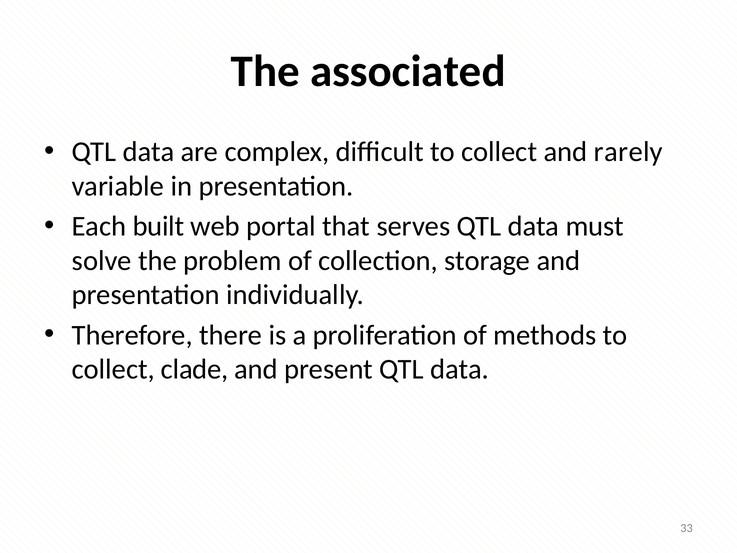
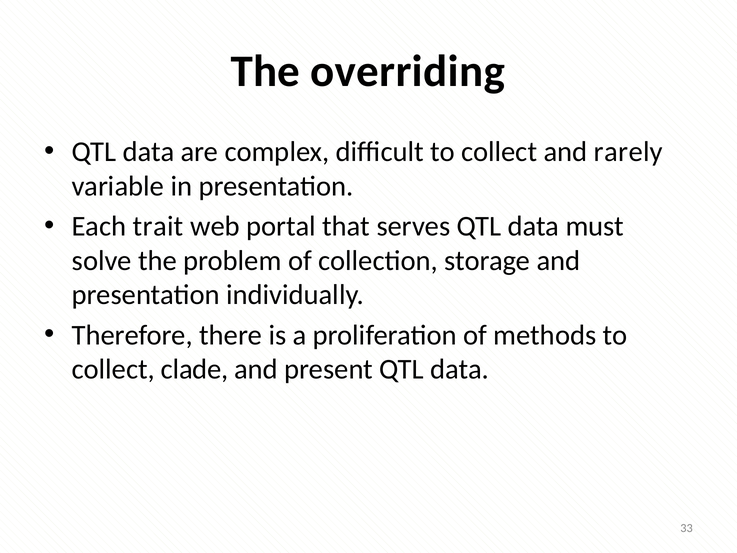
associated: associated -> overriding
built: built -> trait
